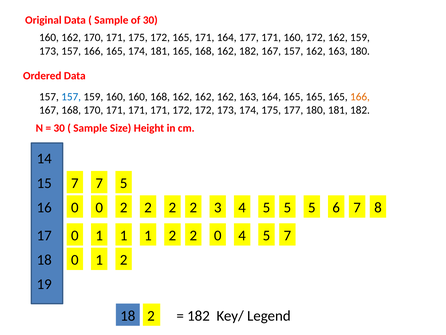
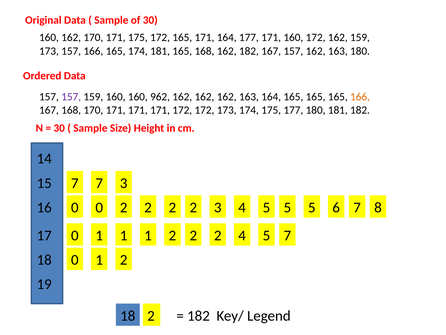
157 at (71, 97) colour: blue -> purple
160 168: 168 -> 962
7 5: 5 -> 3
1 2 2 0: 0 -> 2
